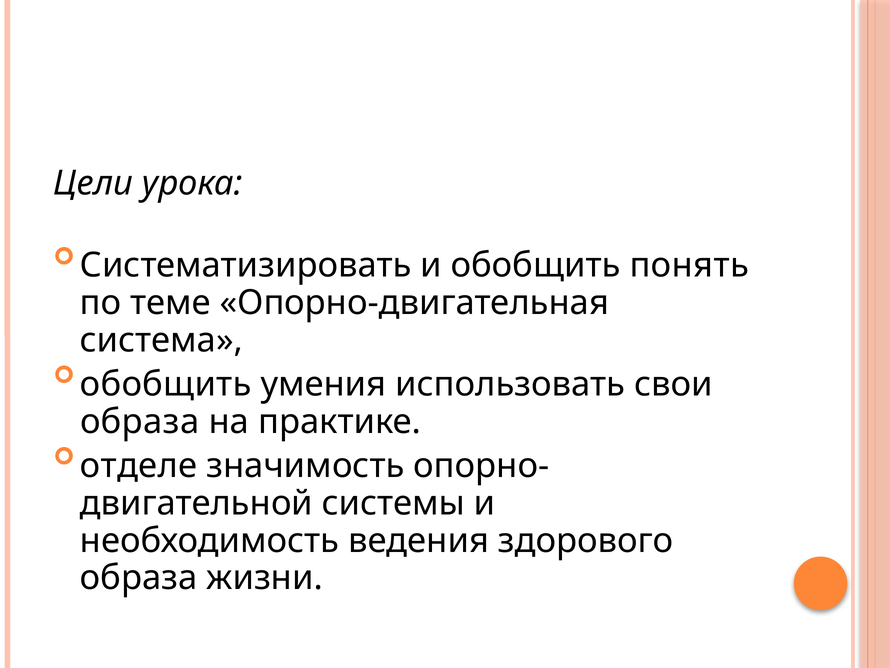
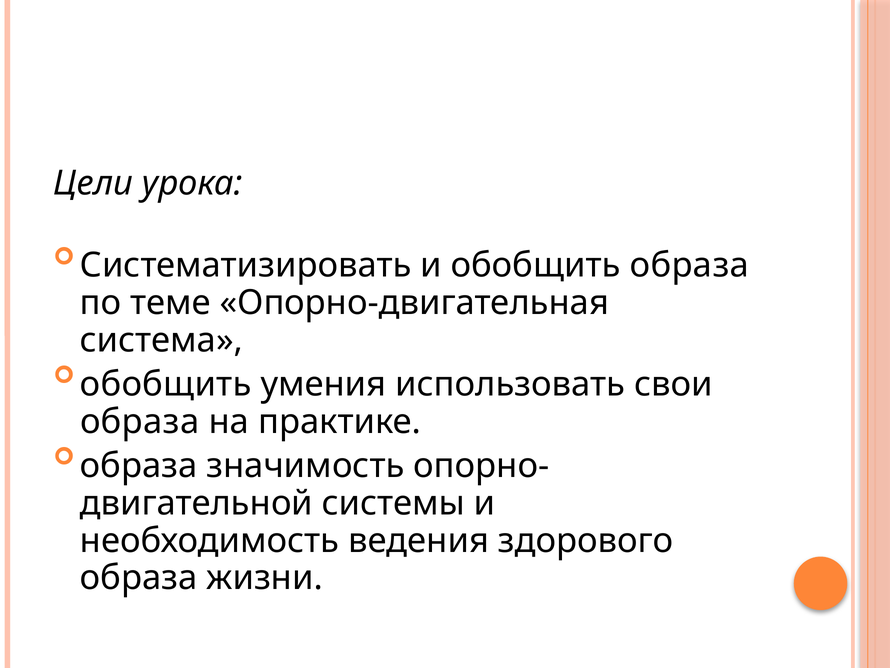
обобщить понять: понять -> образа
отделе at (139, 465): отделе -> образа
